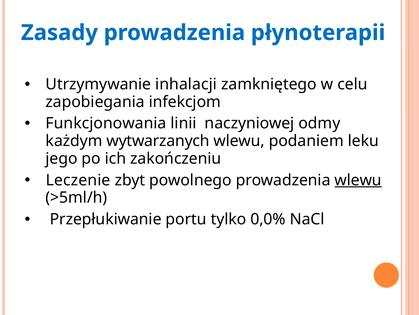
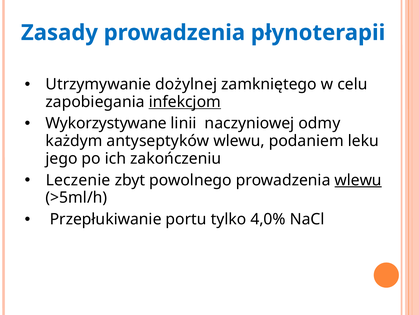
inhalacji: inhalacji -> dożylnej
infekcjom underline: none -> present
Funkcjonowania: Funkcjonowania -> Wykorzystywane
wytwarzanych: wytwarzanych -> antyseptyków
0,0%: 0,0% -> 4,0%
